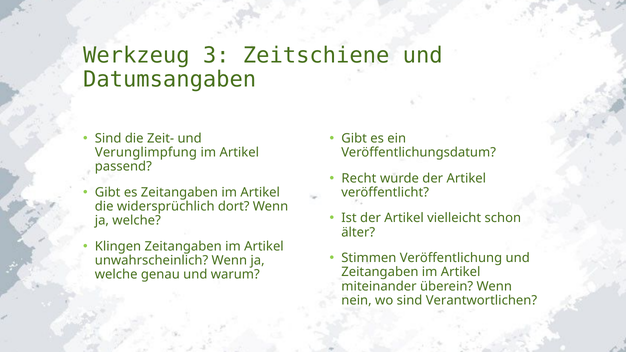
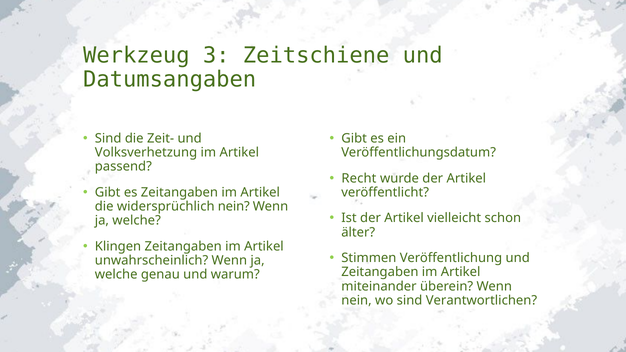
Verunglimpfung: Verunglimpfung -> Volksverhetzung
widersprüchlich dort: dort -> nein
